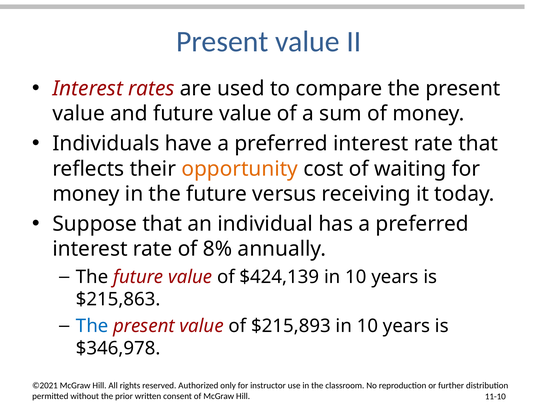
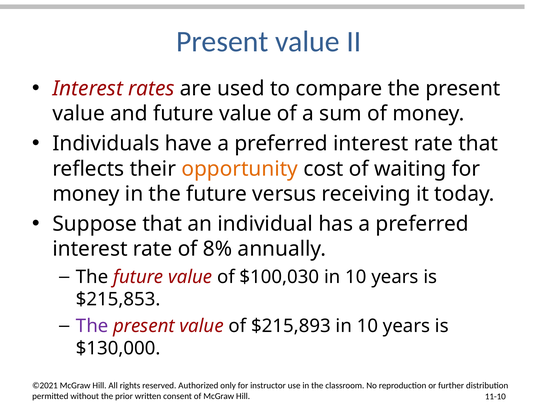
$424,139: $424,139 -> $100,030
$215,863: $215,863 -> $215,853
The at (92, 326) colour: blue -> purple
$346,978: $346,978 -> $130,000
